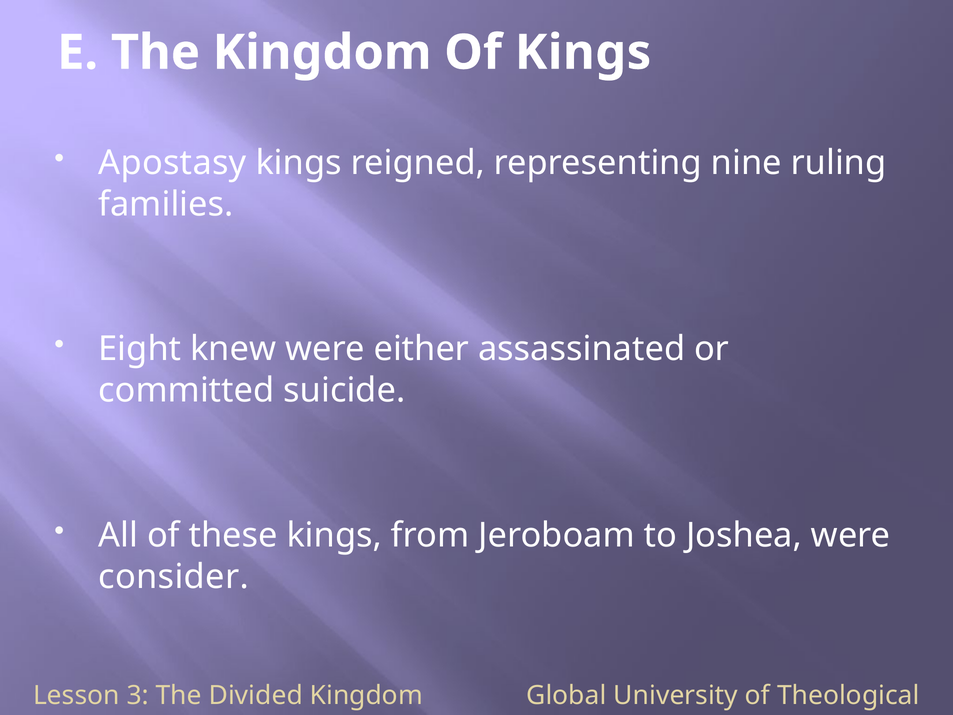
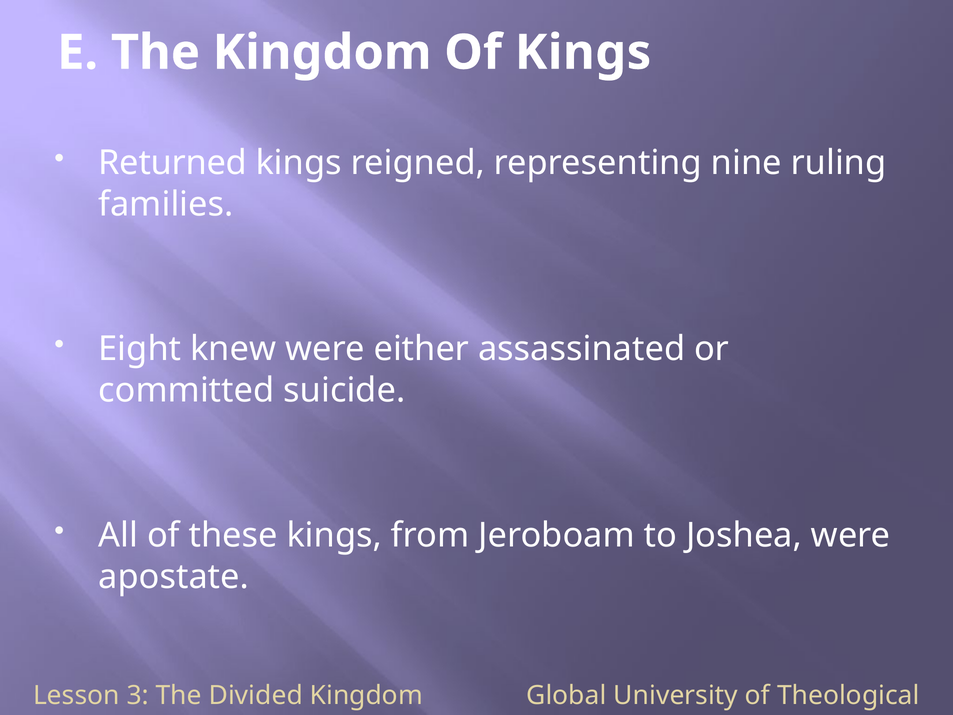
Apostasy: Apostasy -> Returned
consider: consider -> apostate
